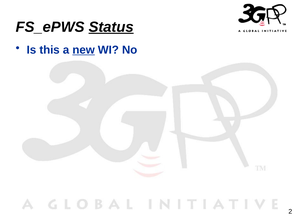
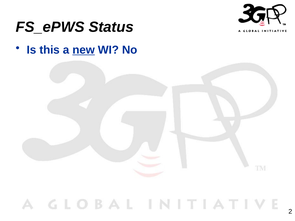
Status underline: present -> none
